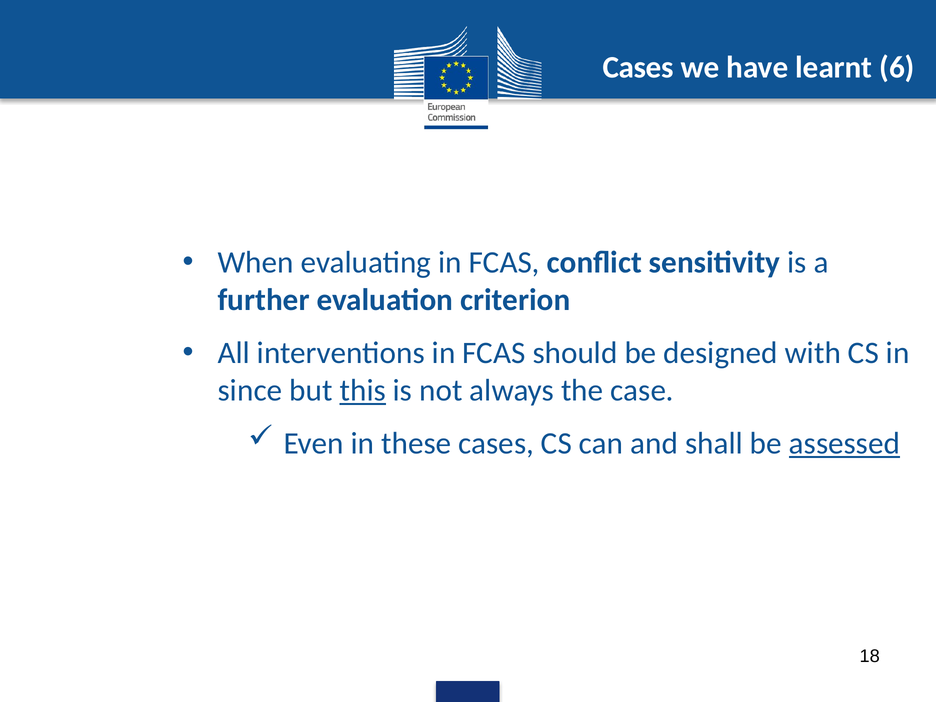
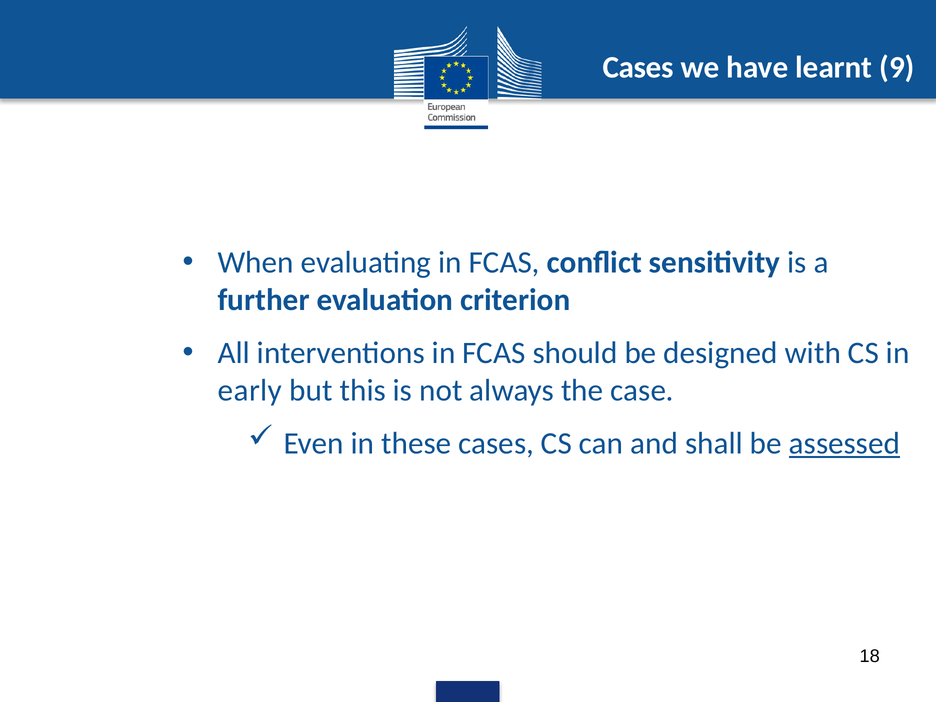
6: 6 -> 9
since: since -> early
this underline: present -> none
